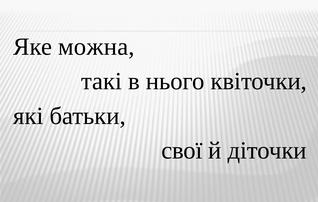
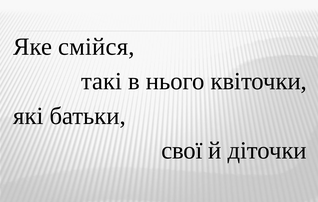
можна: можна -> смійся
